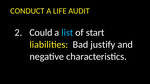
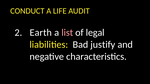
Could: Could -> Earth
list colour: light blue -> pink
start: start -> legal
